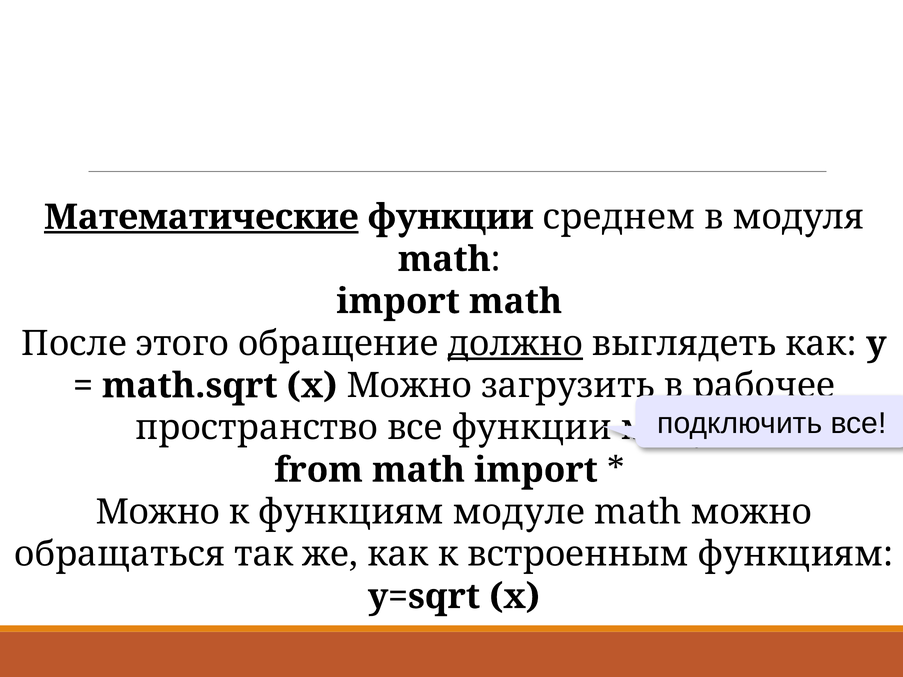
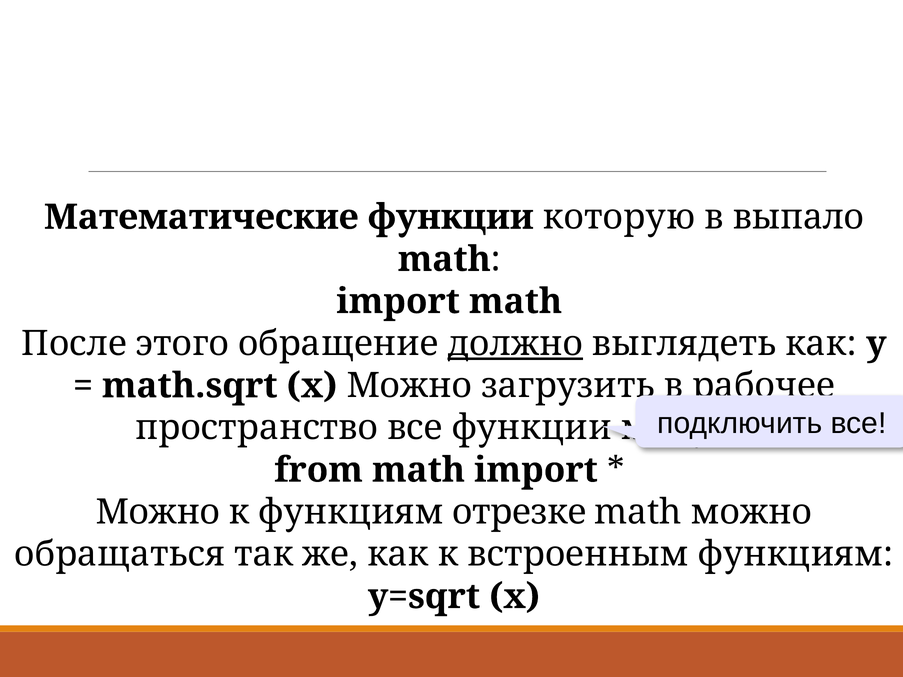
Математические underline: present -> none
среднем: среднем -> которую
в модуля: модуля -> выпало
модуле: модуле -> отрезке
